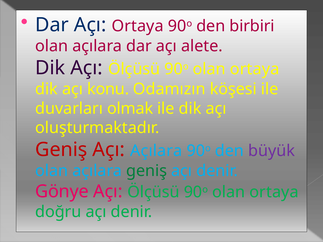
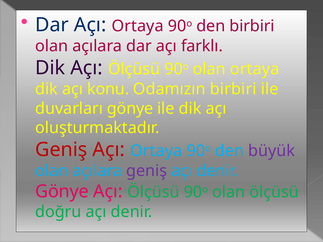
alete: alete -> farklı
Odamızın köşesi: köşesi -> birbiri
duvarları olmak: olmak -> gönye
Geniş Açı Açılara: Açılara -> Ortaya
geniş at (147, 171) colour: green -> purple
ortaya at (274, 192): ortaya -> ölçüsü
